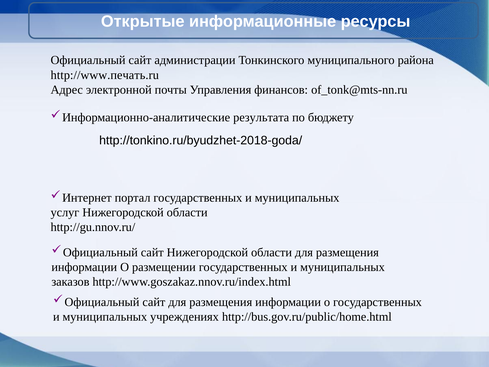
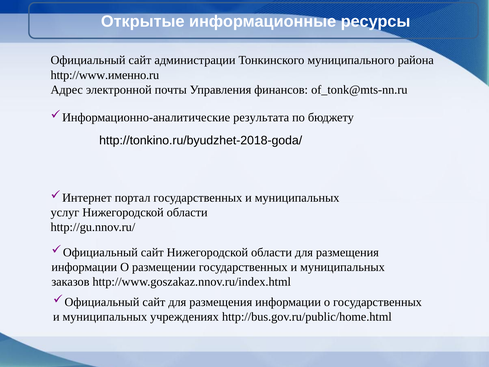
http://www.печать.ru: http://www.печать.ru -> http://www.именно.ru
